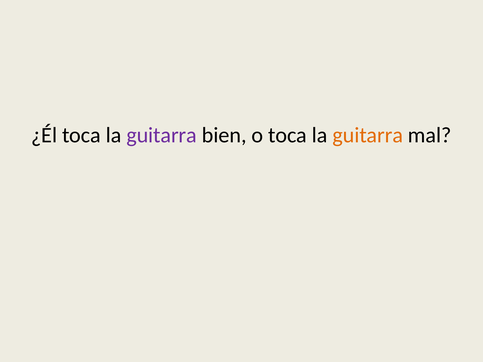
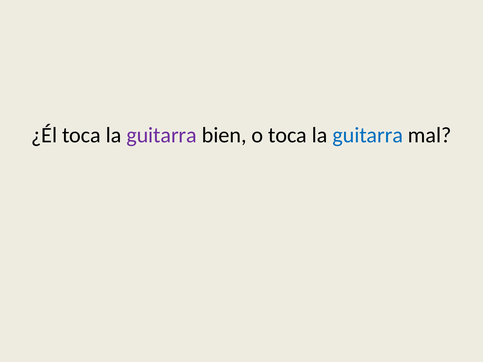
guitarra at (368, 135) colour: orange -> blue
